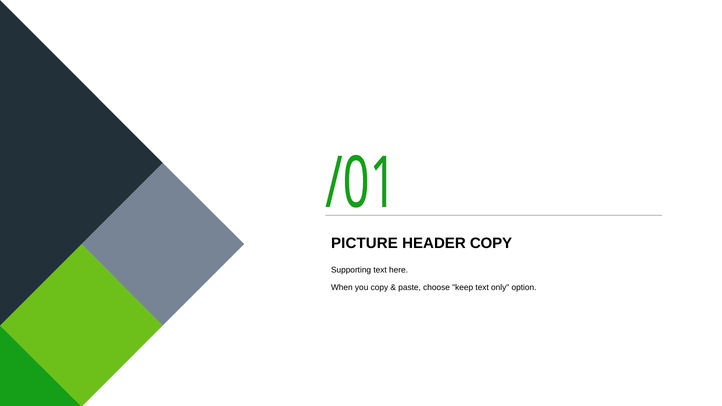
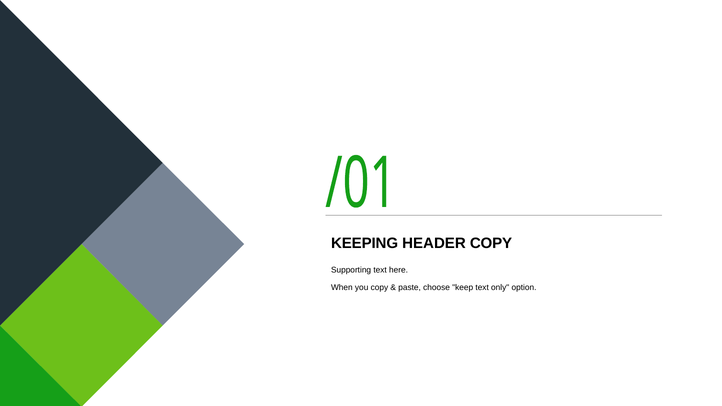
PICTURE: PICTURE -> KEEPING
